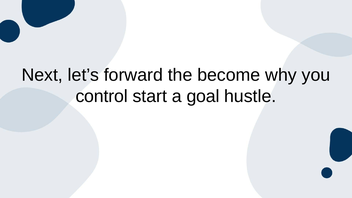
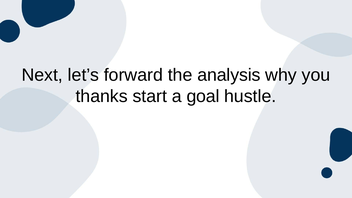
become: become -> analysis
control: control -> thanks
